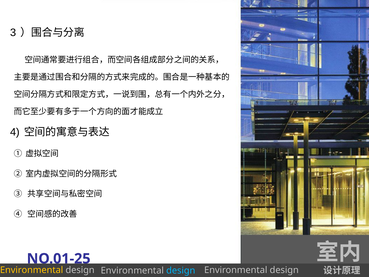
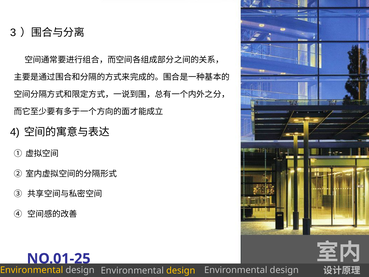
design at (181, 270) colour: light blue -> yellow
